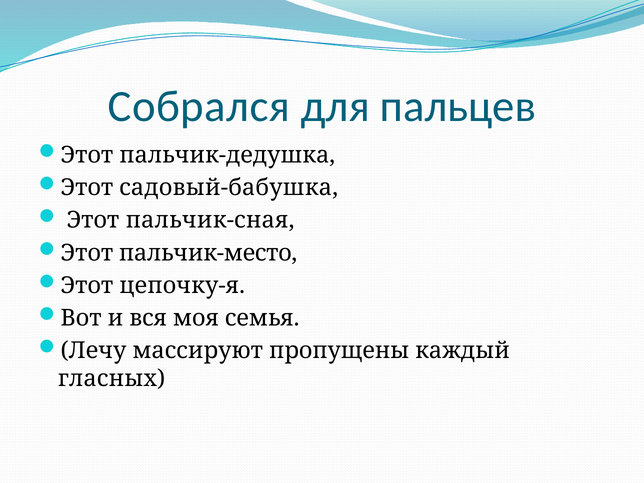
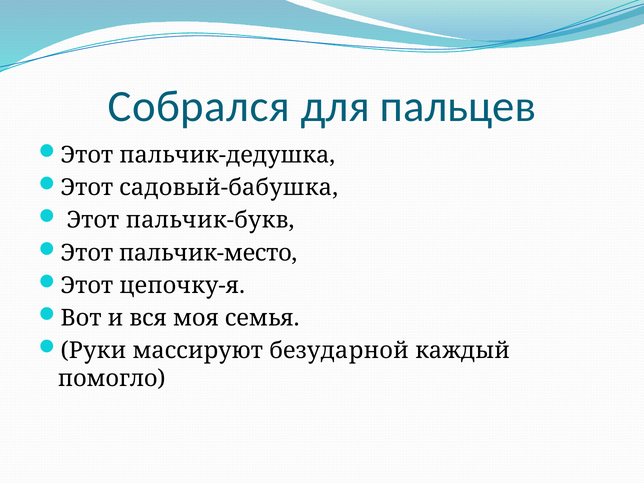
пальчик-сная: пальчик-сная -> пальчик-букв
Лечу: Лечу -> Руки
пропущены: пропущены -> безударной
гласных: гласных -> помогло
